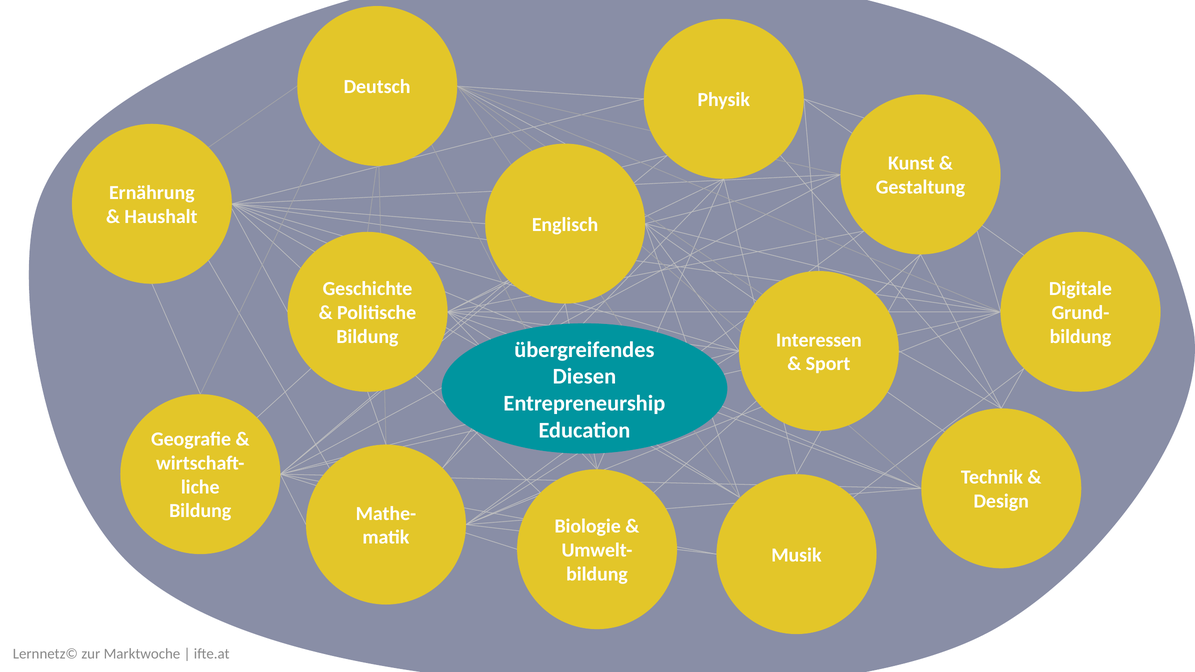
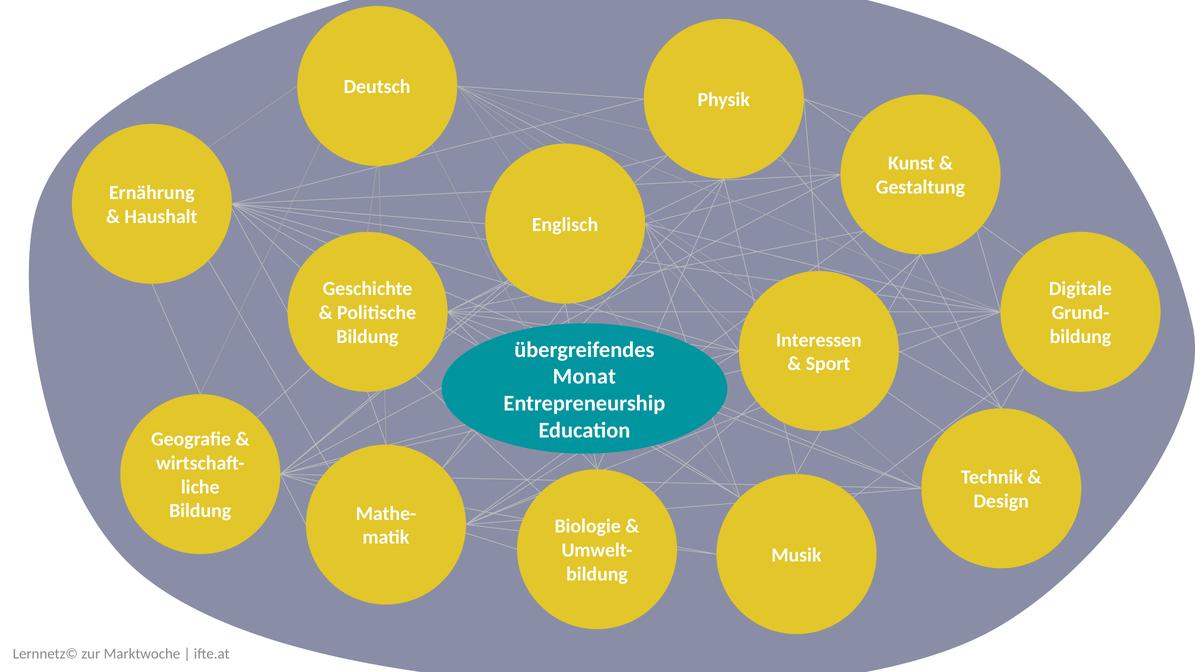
Diesen: Diesen -> Monat
